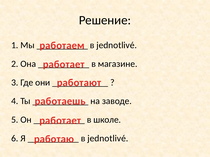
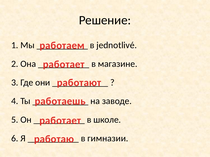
jednotlivé at (108, 139): jednotlivé -> гимназии
